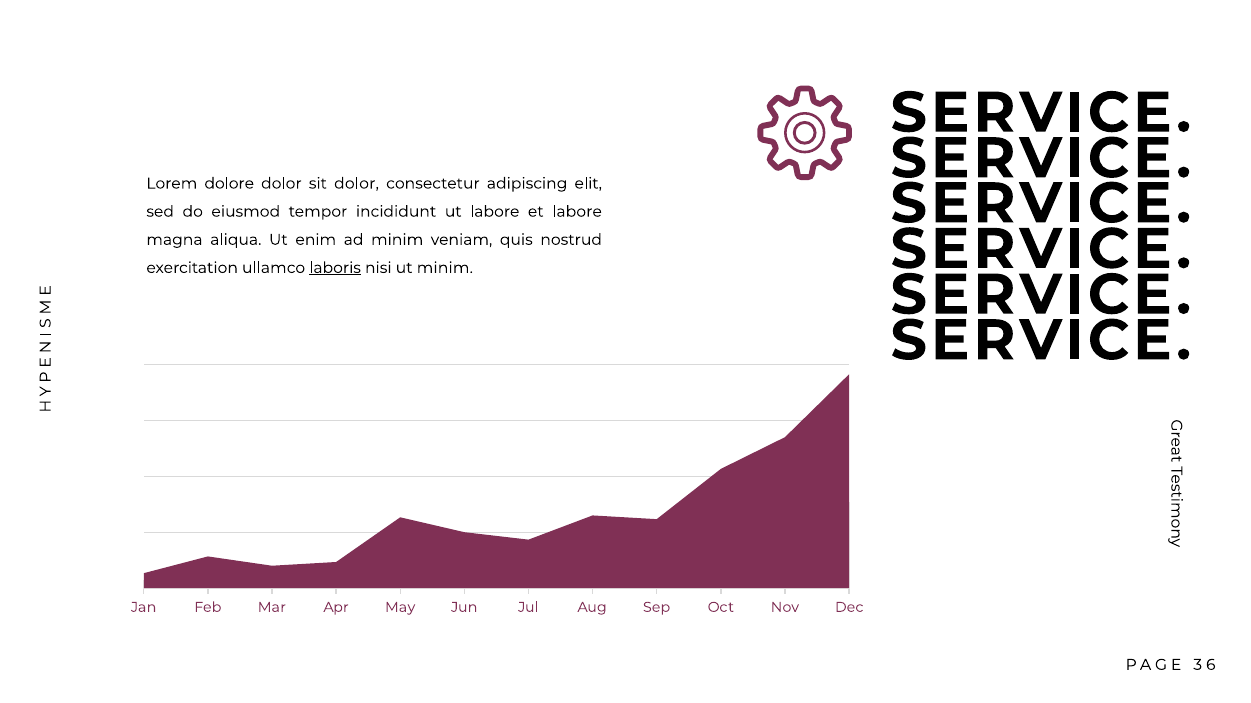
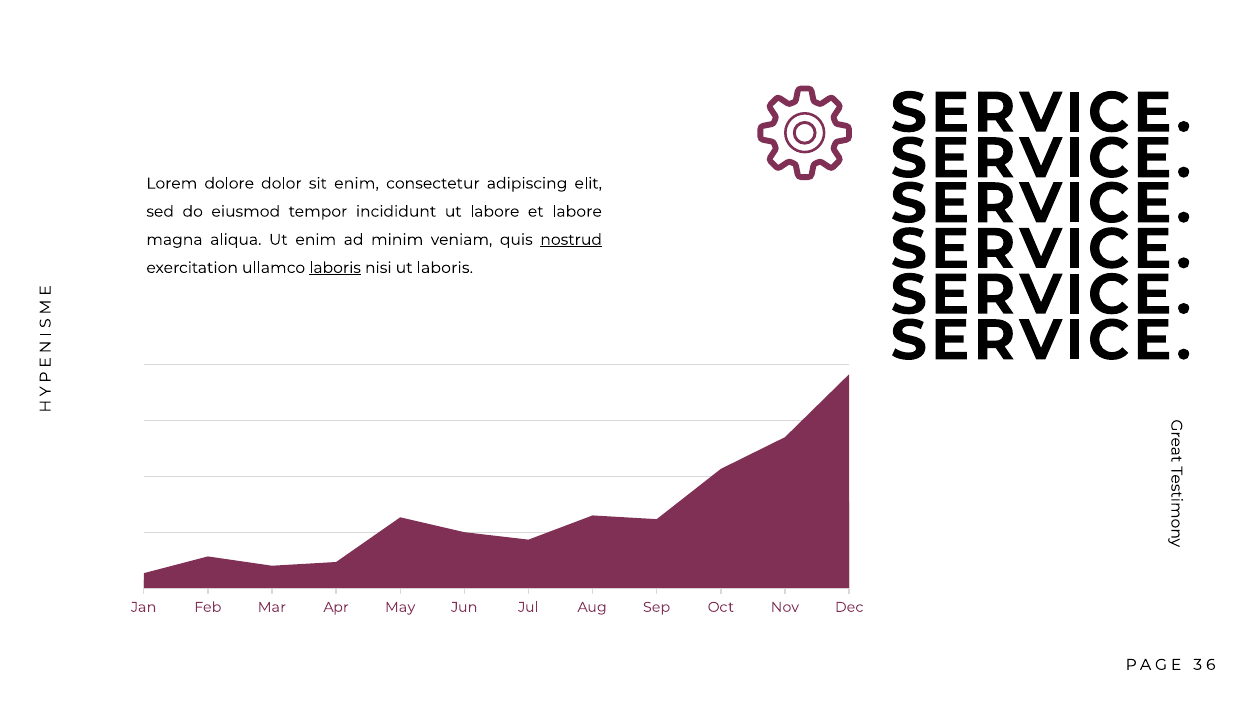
sit dolor: dolor -> enim
nostrud underline: none -> present
ut minim: minim -> laboris
